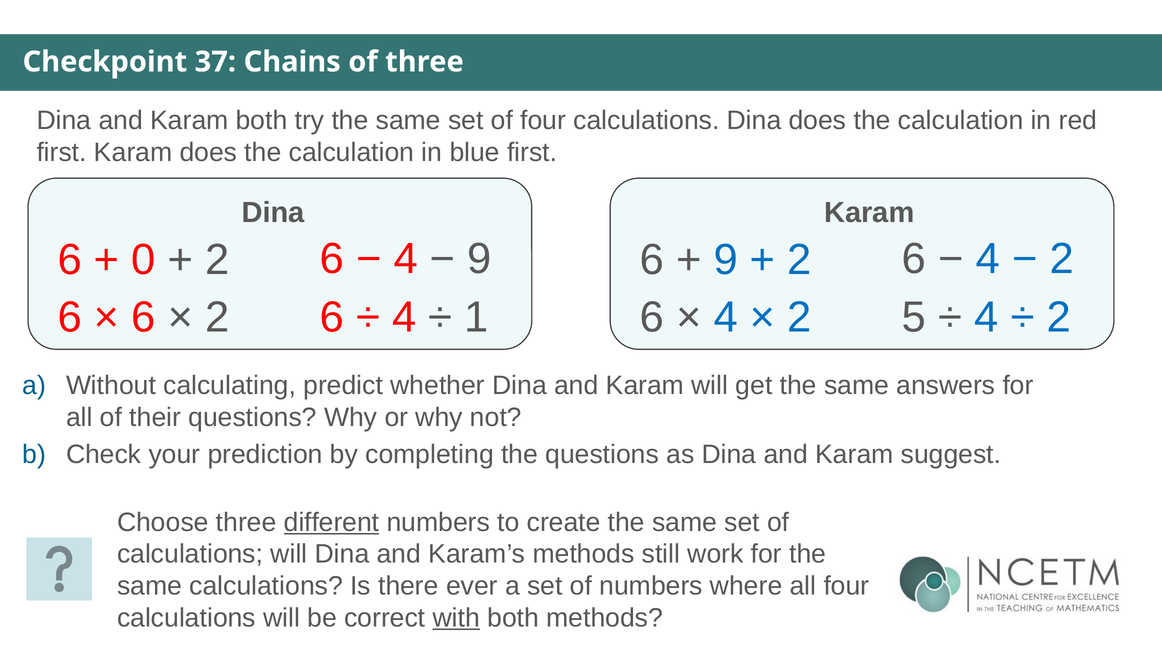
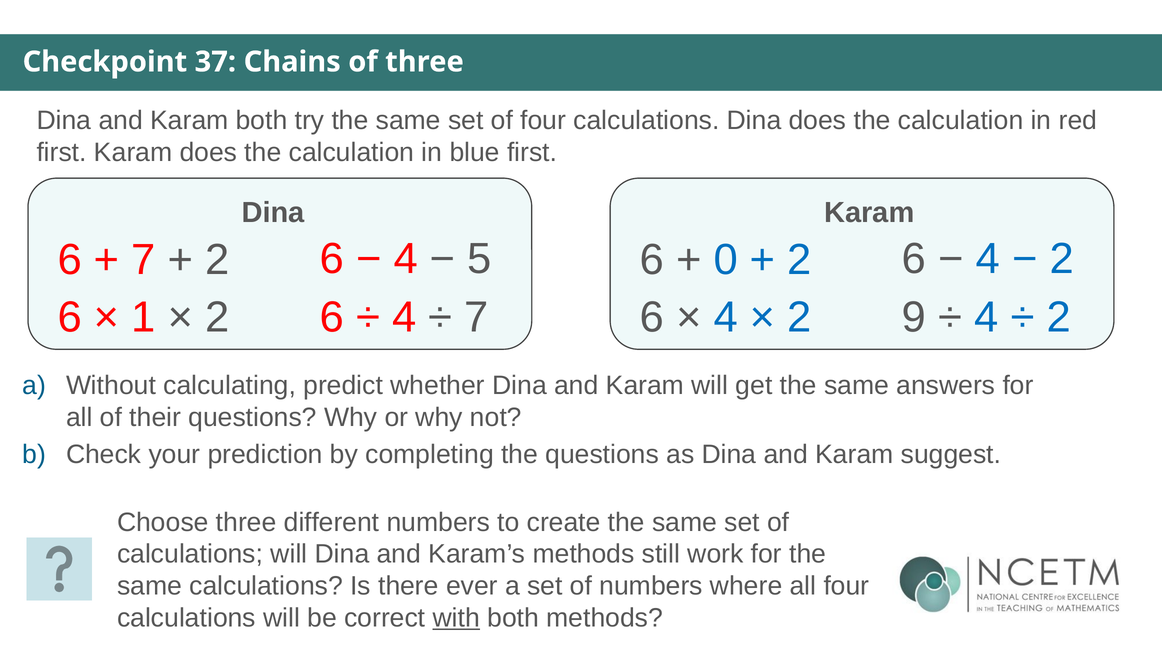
0 at (144, 260): 0 -> 7
9 at (480, 259): 9 -> 5
9 at (726, 260): 9 -> 0
6 at (144, 318): 6 -> 1
1 at (476, 318): 1 -> 7
5: 5 -> 9
different underline: present -> none
